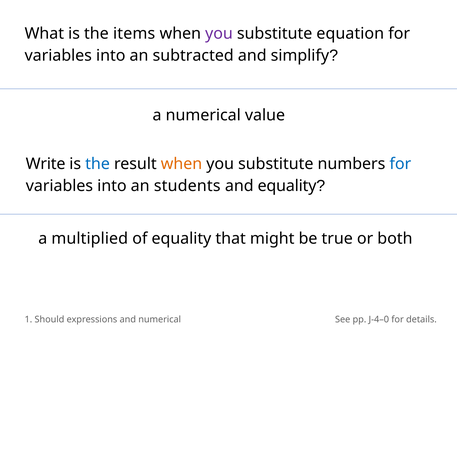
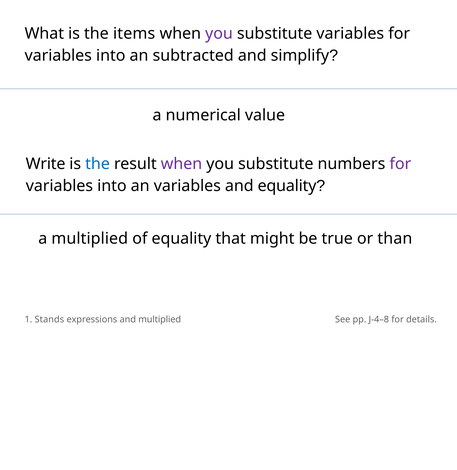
substitute equation: equation -> variables
when at (182, 164) colour: orange -> purple
for at (400, 164) colour: blue -> purple
an students: students -> variables
both: both -> than
Should: Should -> Stands
and numerical: numerical -> multiplied
J-4–0: J-4–0 -> J-4–8
